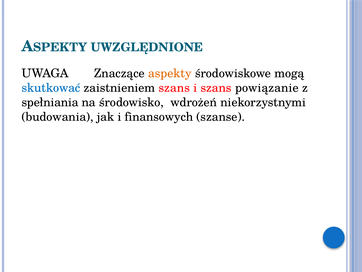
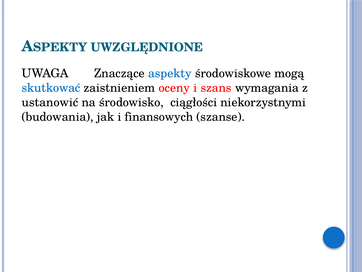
aspekty colour: orange -> blue
zaistnieniem szans: szans -> oceny
powiązanie: powiązanie -> wymagania
spełniania: spełniania -> ustanowić
wdrożeń: wdrożeń -> ciągłości
